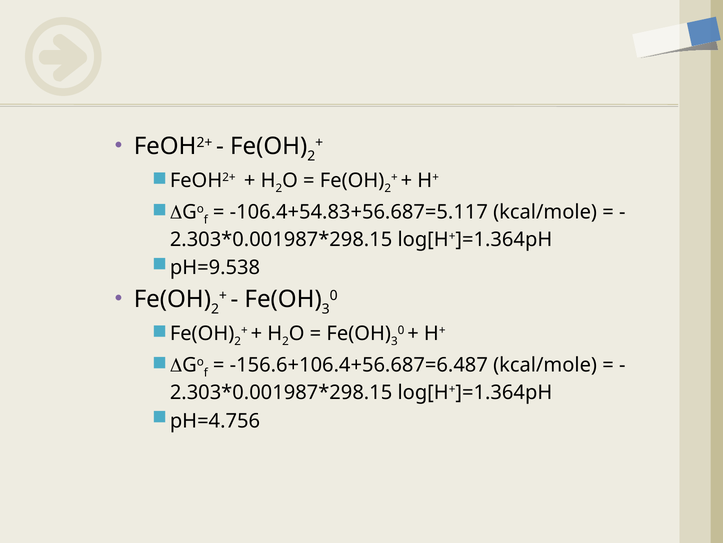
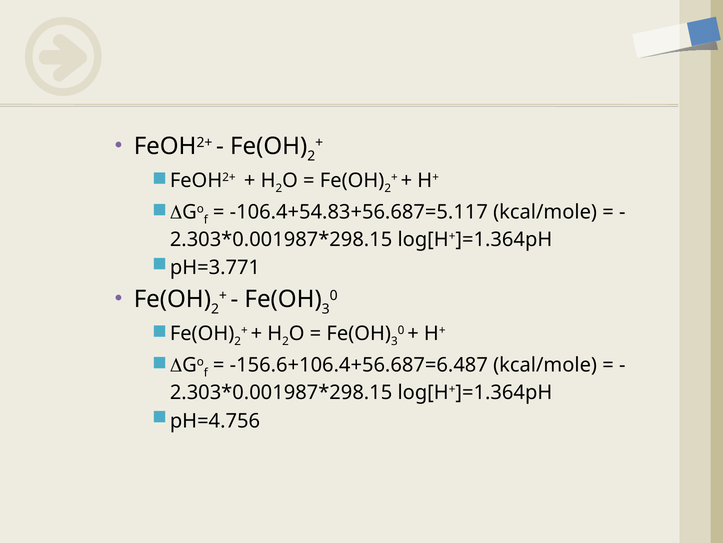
pH=9.538: pH=9.538 -> pH=3.771
